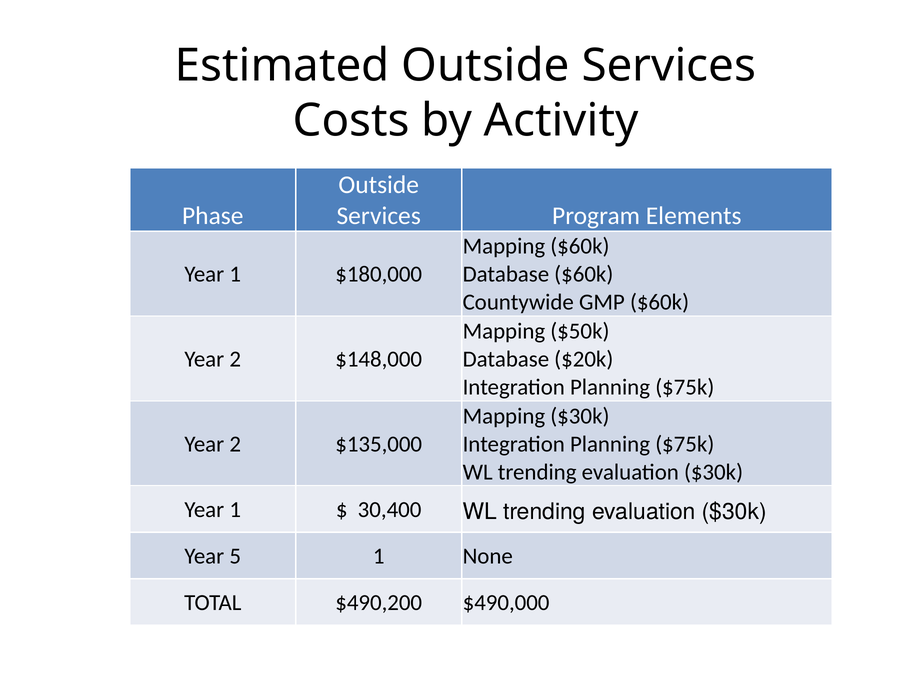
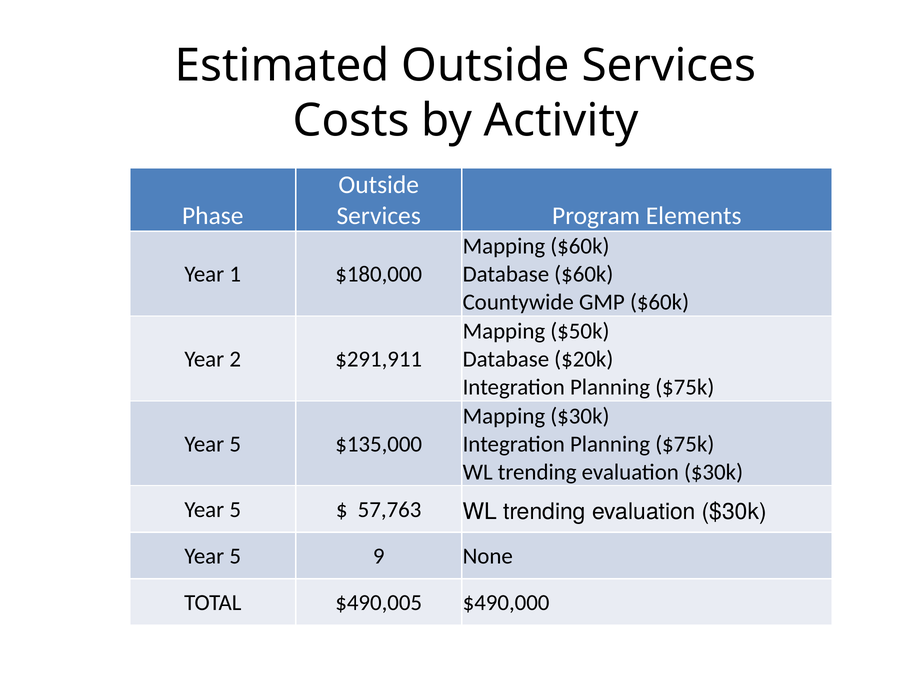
$148,000: $148,000 -> $291,911
2 at (235, 444): 2 -> 5
1 at (235, 510): 1 -> 5
30,400: 30,400 -> 57,763
5 1: 1 -> 9
$490,200: $490,200 -> $490,005
